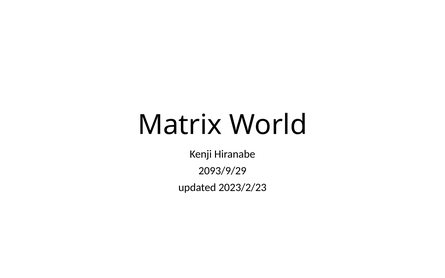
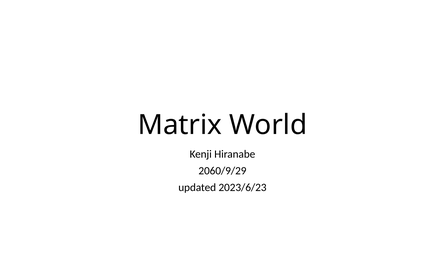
2093/9/29: 2093/9/29 -> 2060/9/29
2023/2/23: 2023/2/23 -> 2023/6/23
